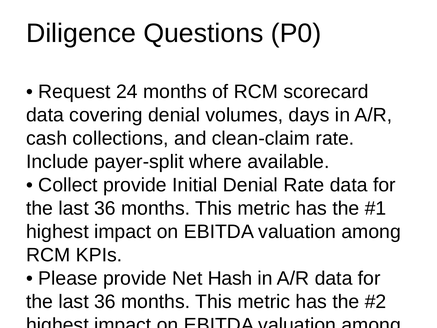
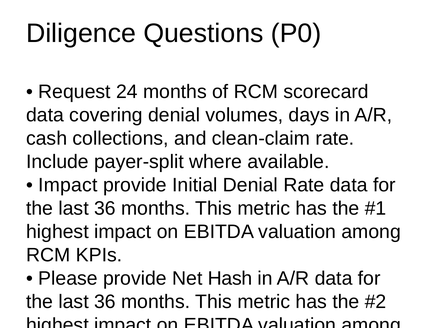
Collect at (68, 185): Collect -> Impact
